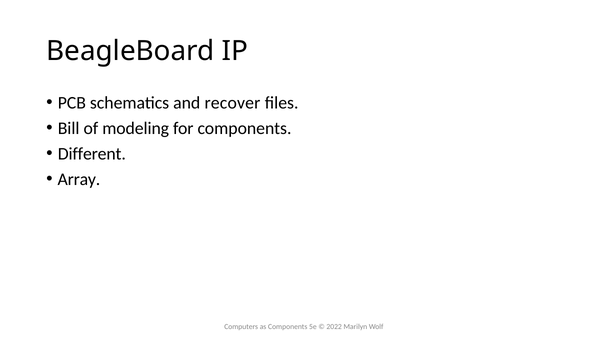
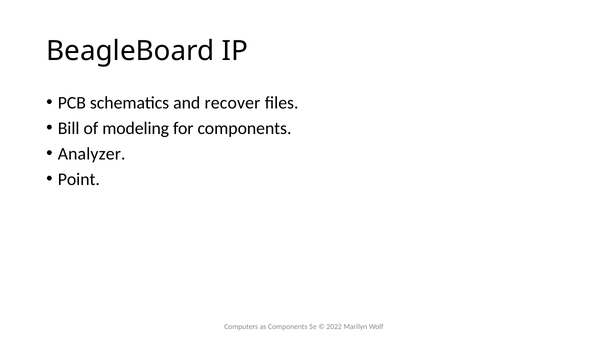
Different: Different -> Analyzer
Array: Array -> Point
